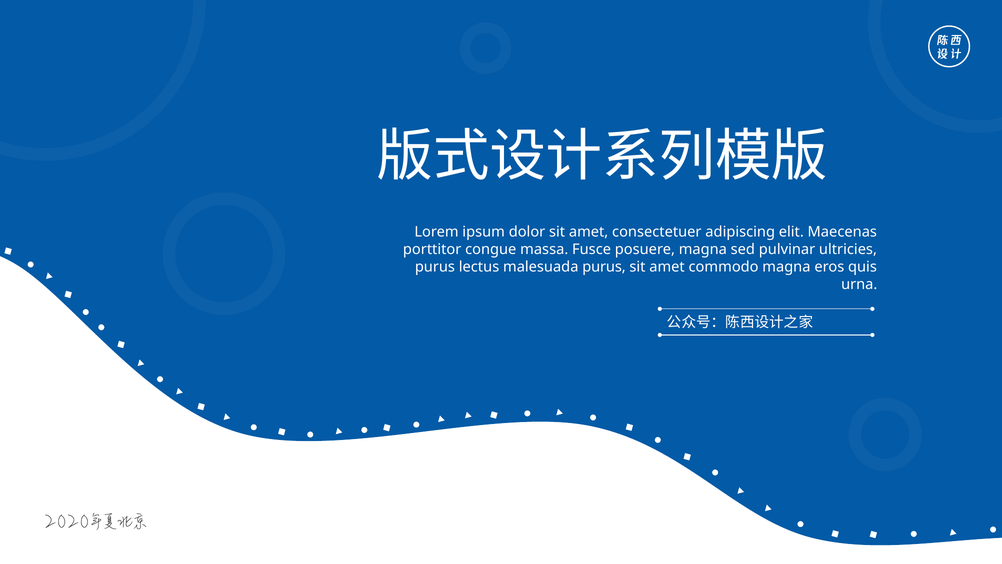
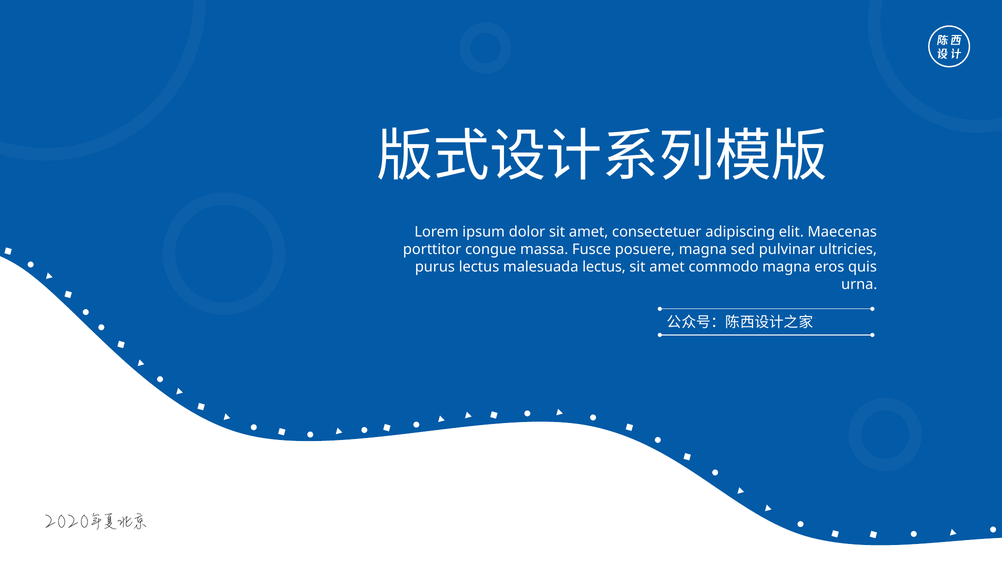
malesuada purus: purus -> lectus
